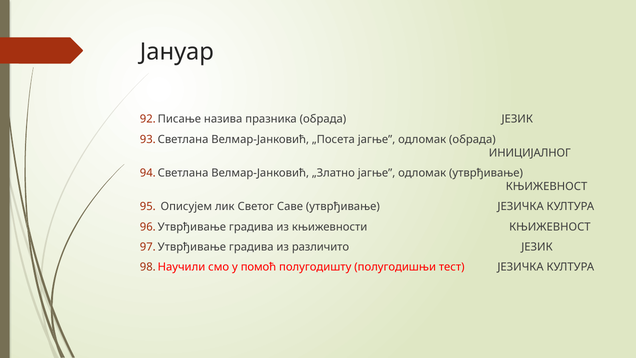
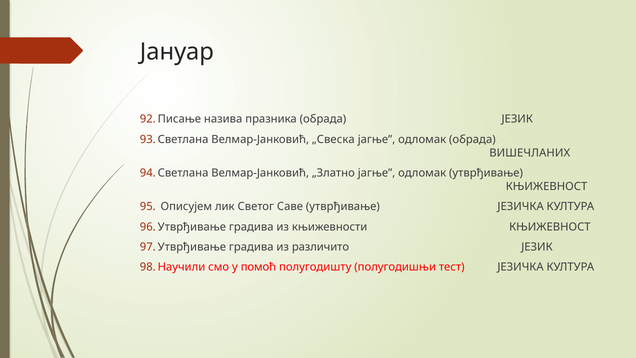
„Посета: „Посета -> „Свеска
ИНИЦИЈАЛНОГ: ИНИЦИЈАЛНОГ -> ВИШЕЧЛАНИХ
